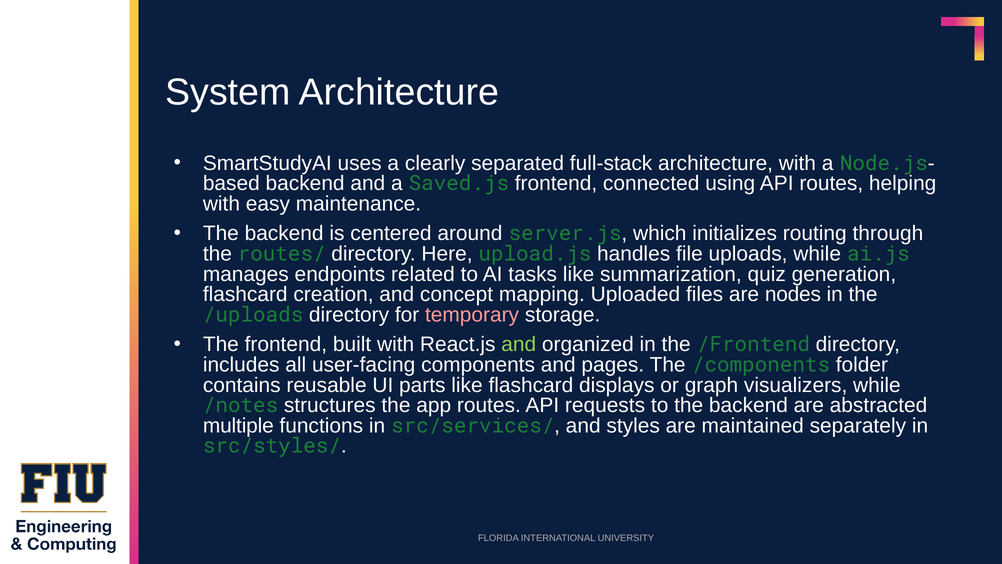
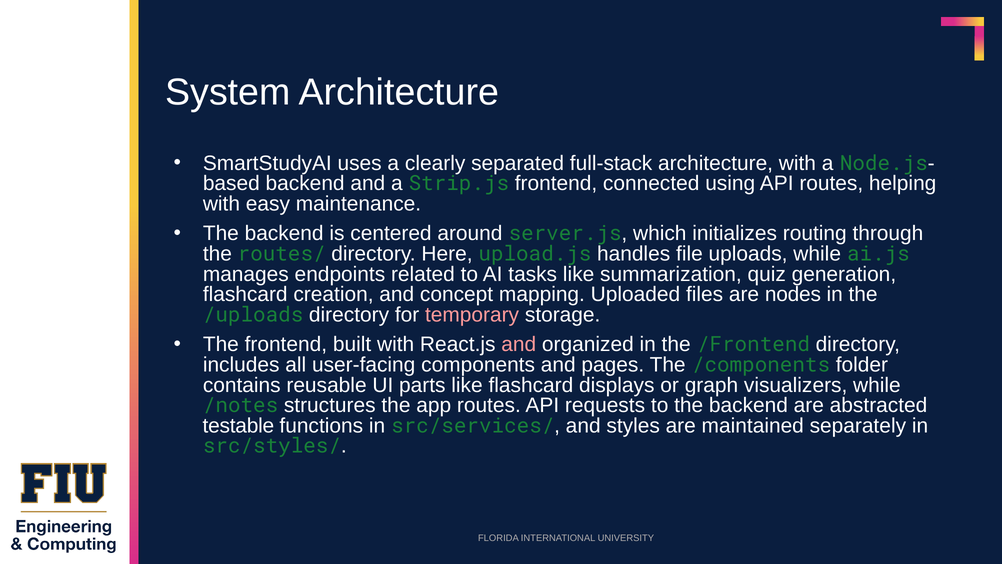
Saved.js: Saved.js -> Strip.js
and at (519, 344) colour: light green -> pink
multiple: multiple -> testable
